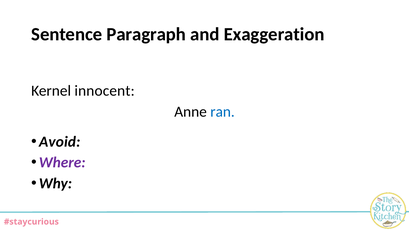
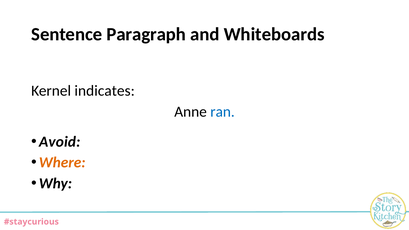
Exaggeration: Exaggeration -> Whiteboards
innocent: innocent -> indicates
Where colour: purple -> orange
